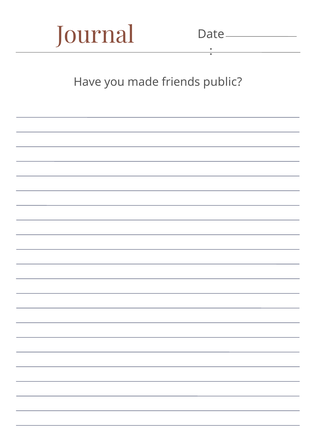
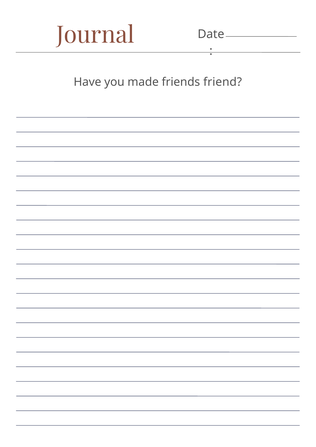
public: public -> friend
